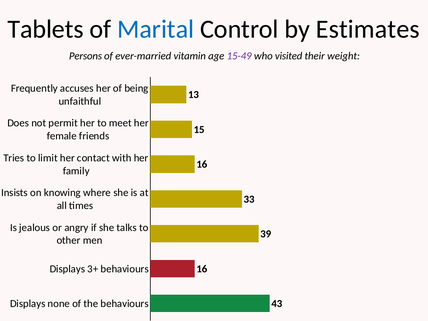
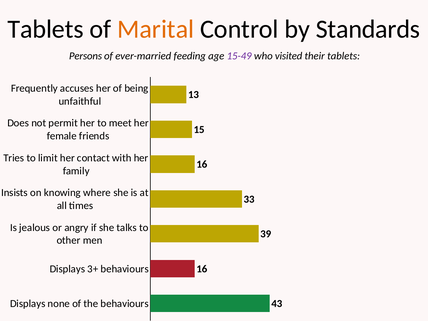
Marital colour: blue -> orange
Estimates: Estimates -> Standards
vitamin: vitamin -> feeding
their weight: weight -> tablets
